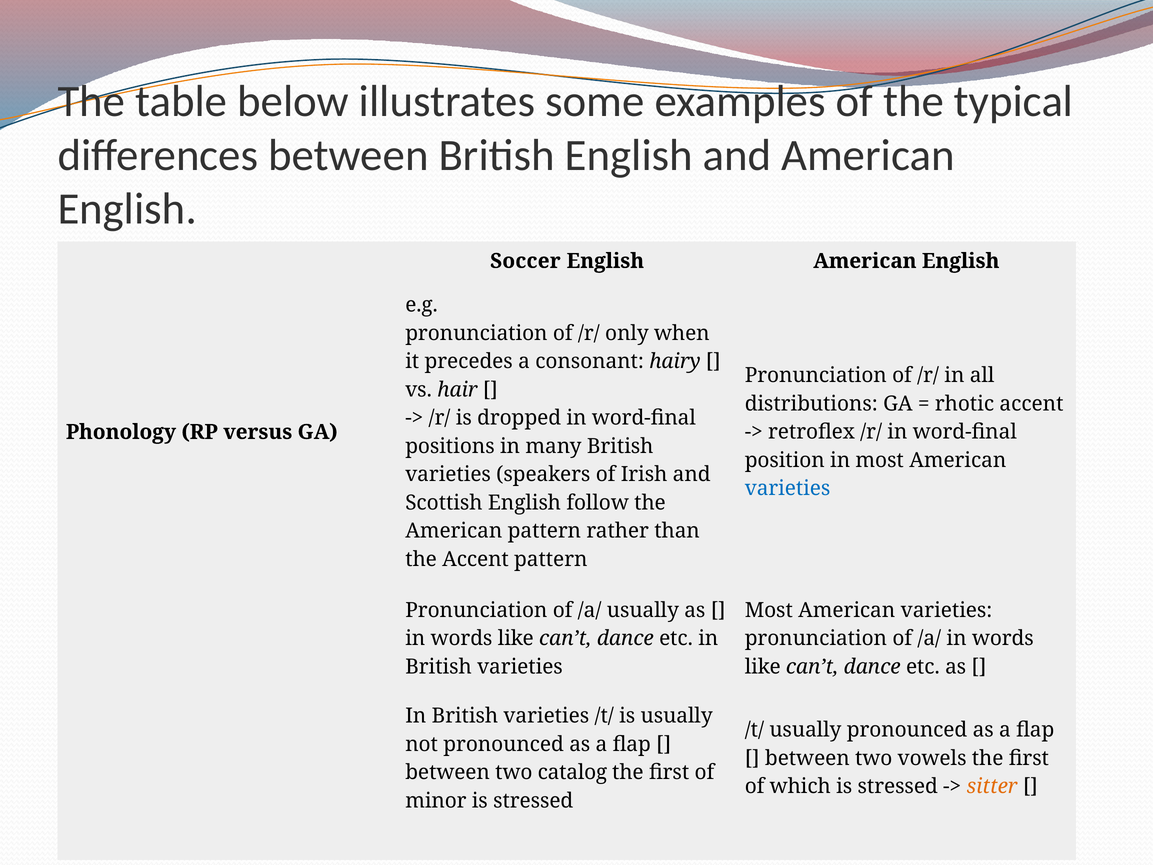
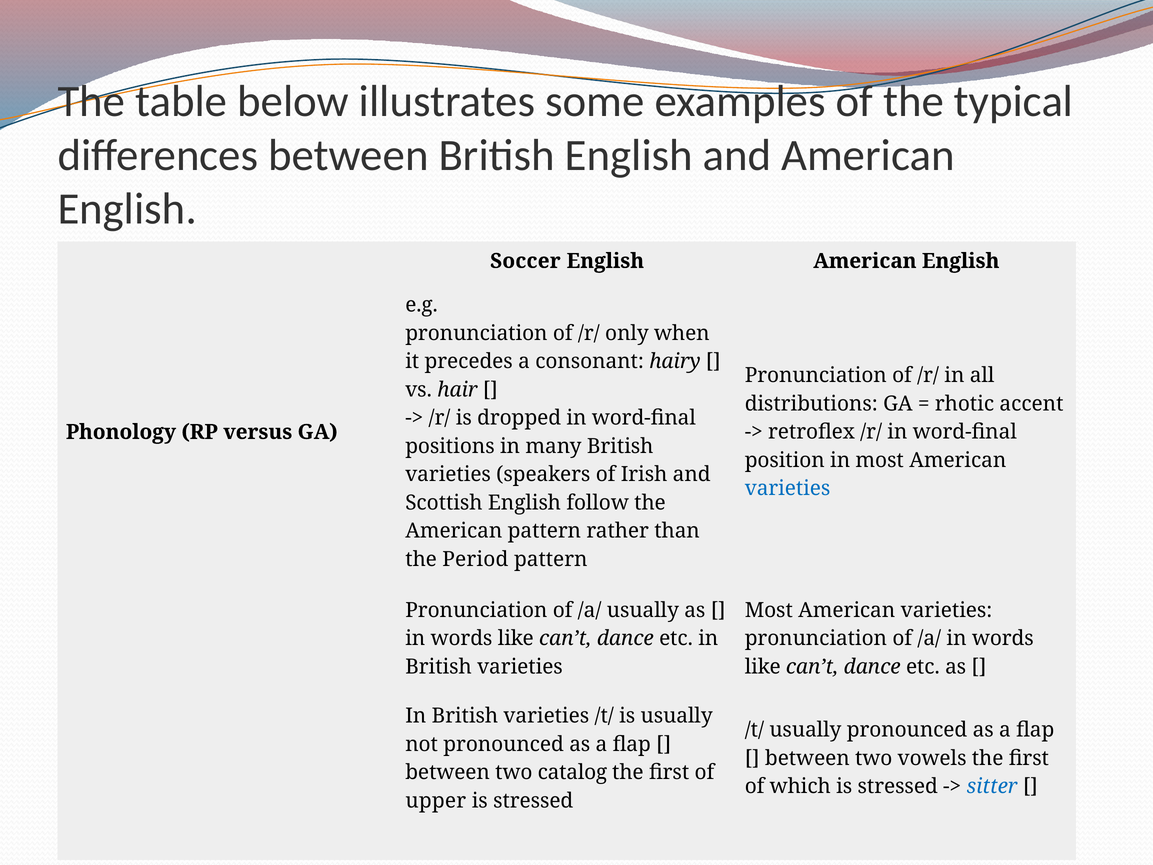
the Accent: Accent -> Period
sitter colour: orange -> blue
minor: minor -> upper
